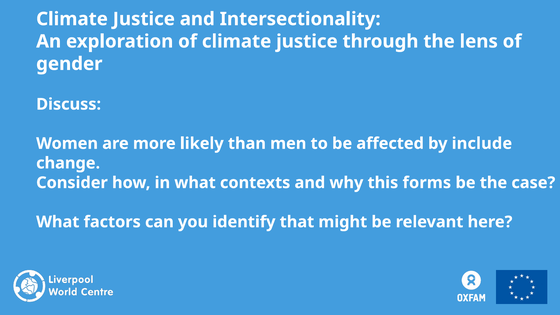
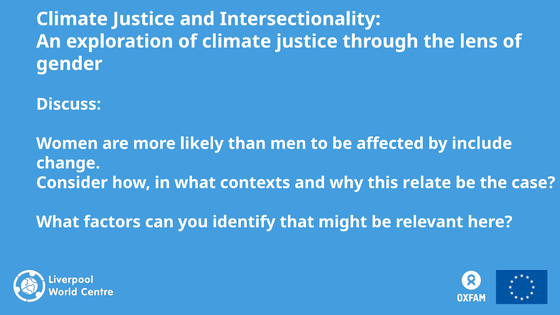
forms: forms -> relate
